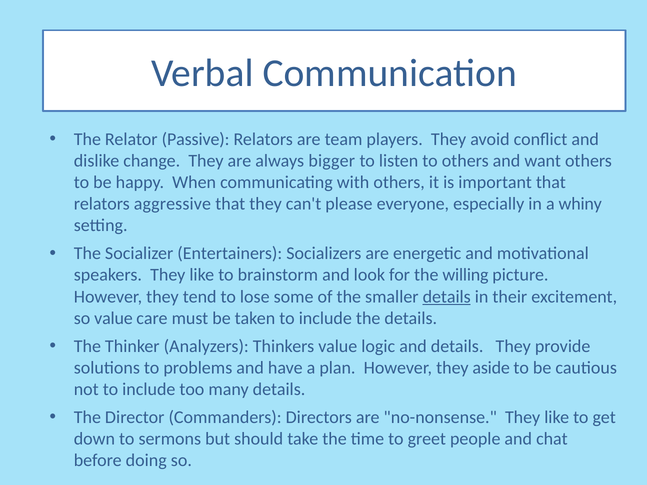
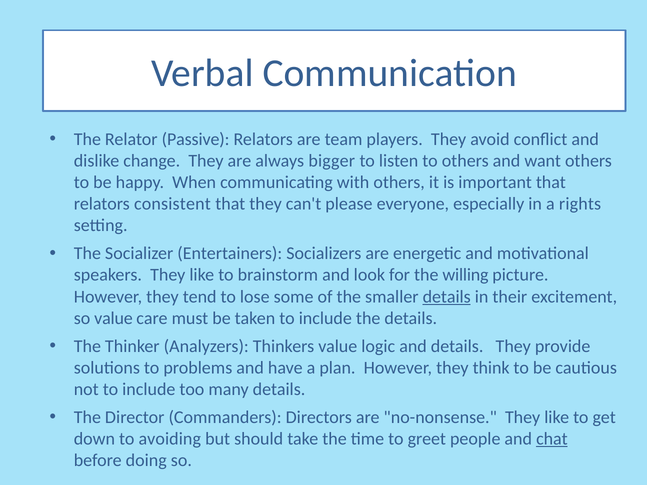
aggressive: aggressive -> consistent
whiny: whiny -> rights
aside: aside -> think
sermons: sermons -> avoiding
chat underline: none -> present
